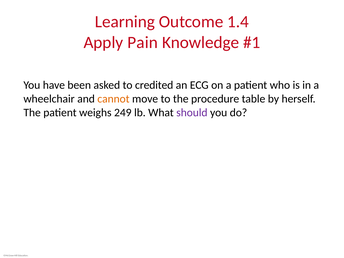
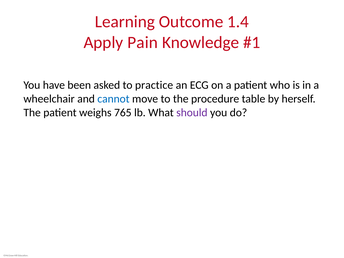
credited: credited -> practice
cannot colour: orange -> blue
249: 249 -> 765
